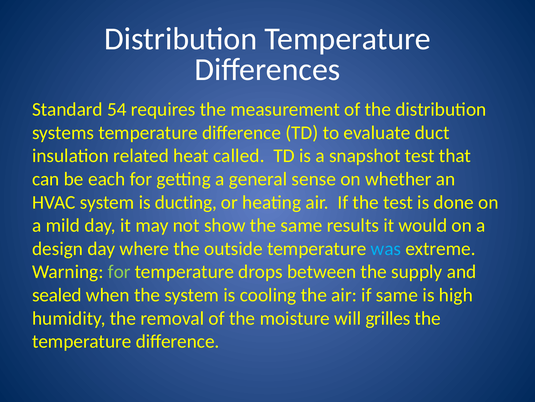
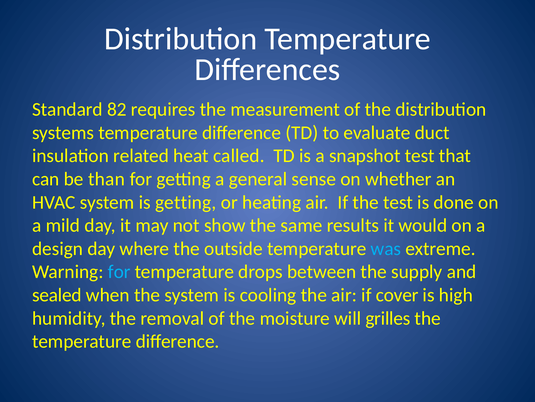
54: 54 -> 82
each: each -> than
is ducting: ducting -> getting
for at (119, 271) colour: light green -> light blue
if same: same -> cover
